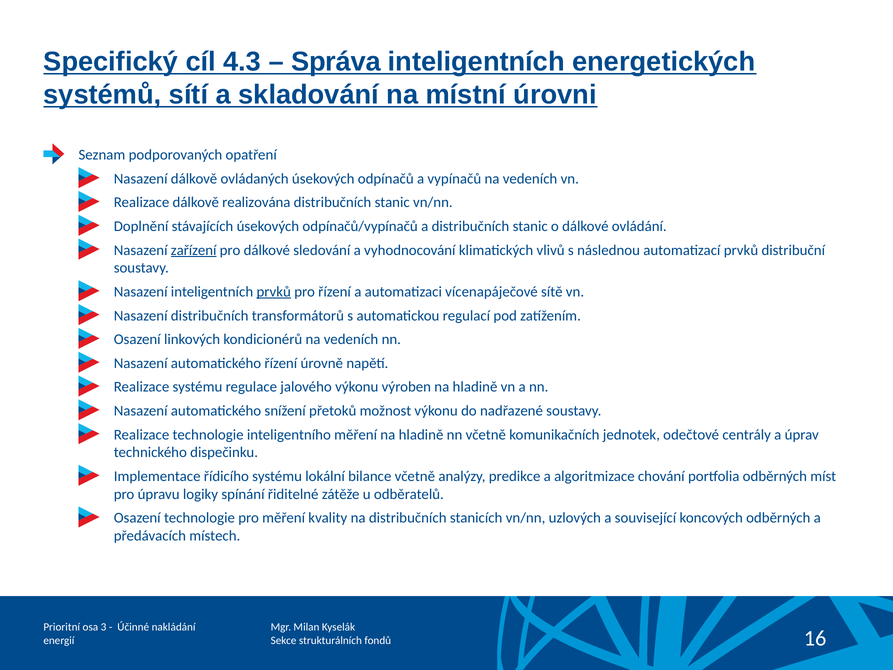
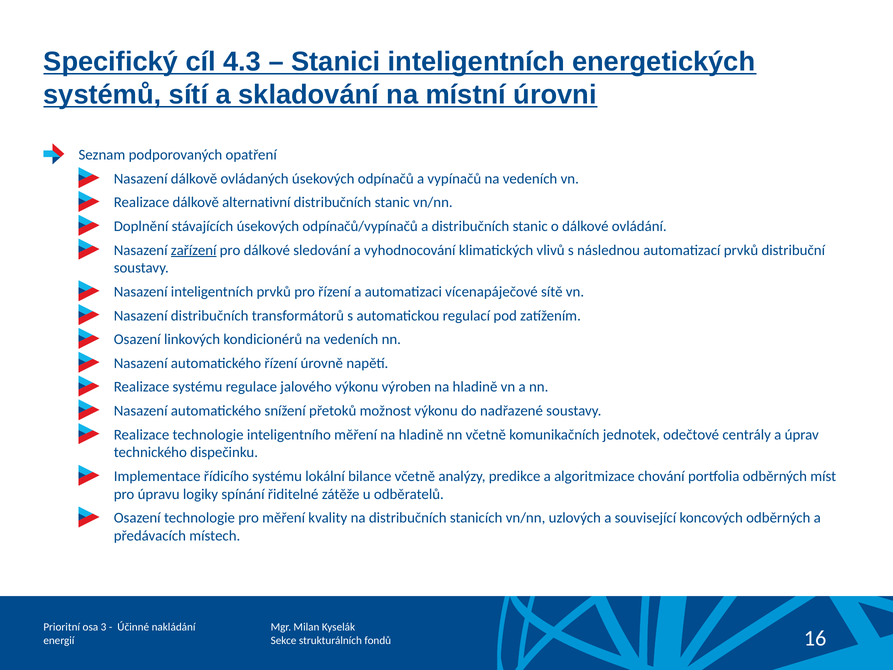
Správa: Správa -> Stanici
realizována: realizována -> alternativní
prvků at (274, 292) underline: present -> none
